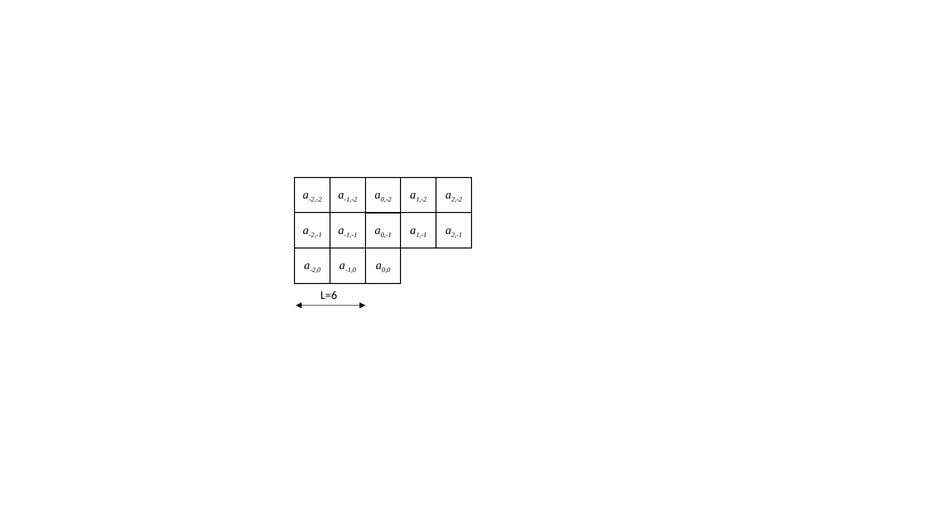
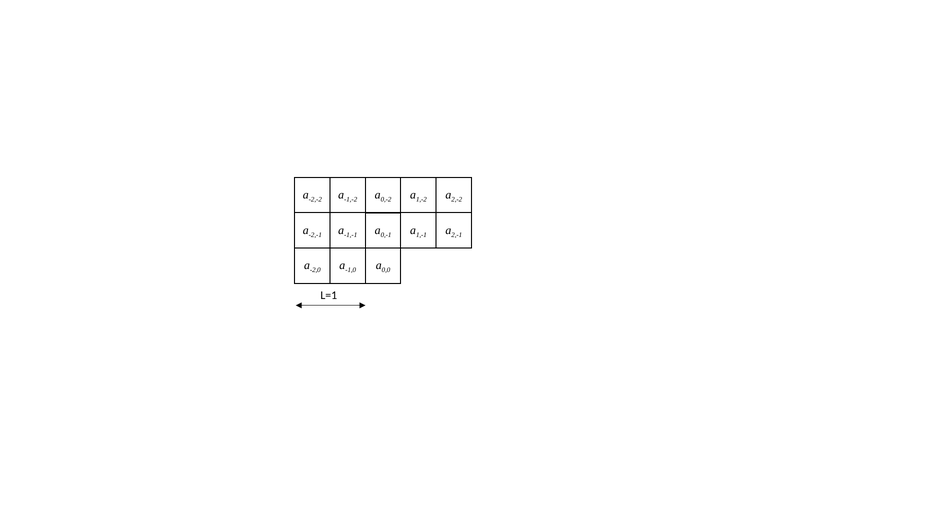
L=6: L=6 -> L=1
